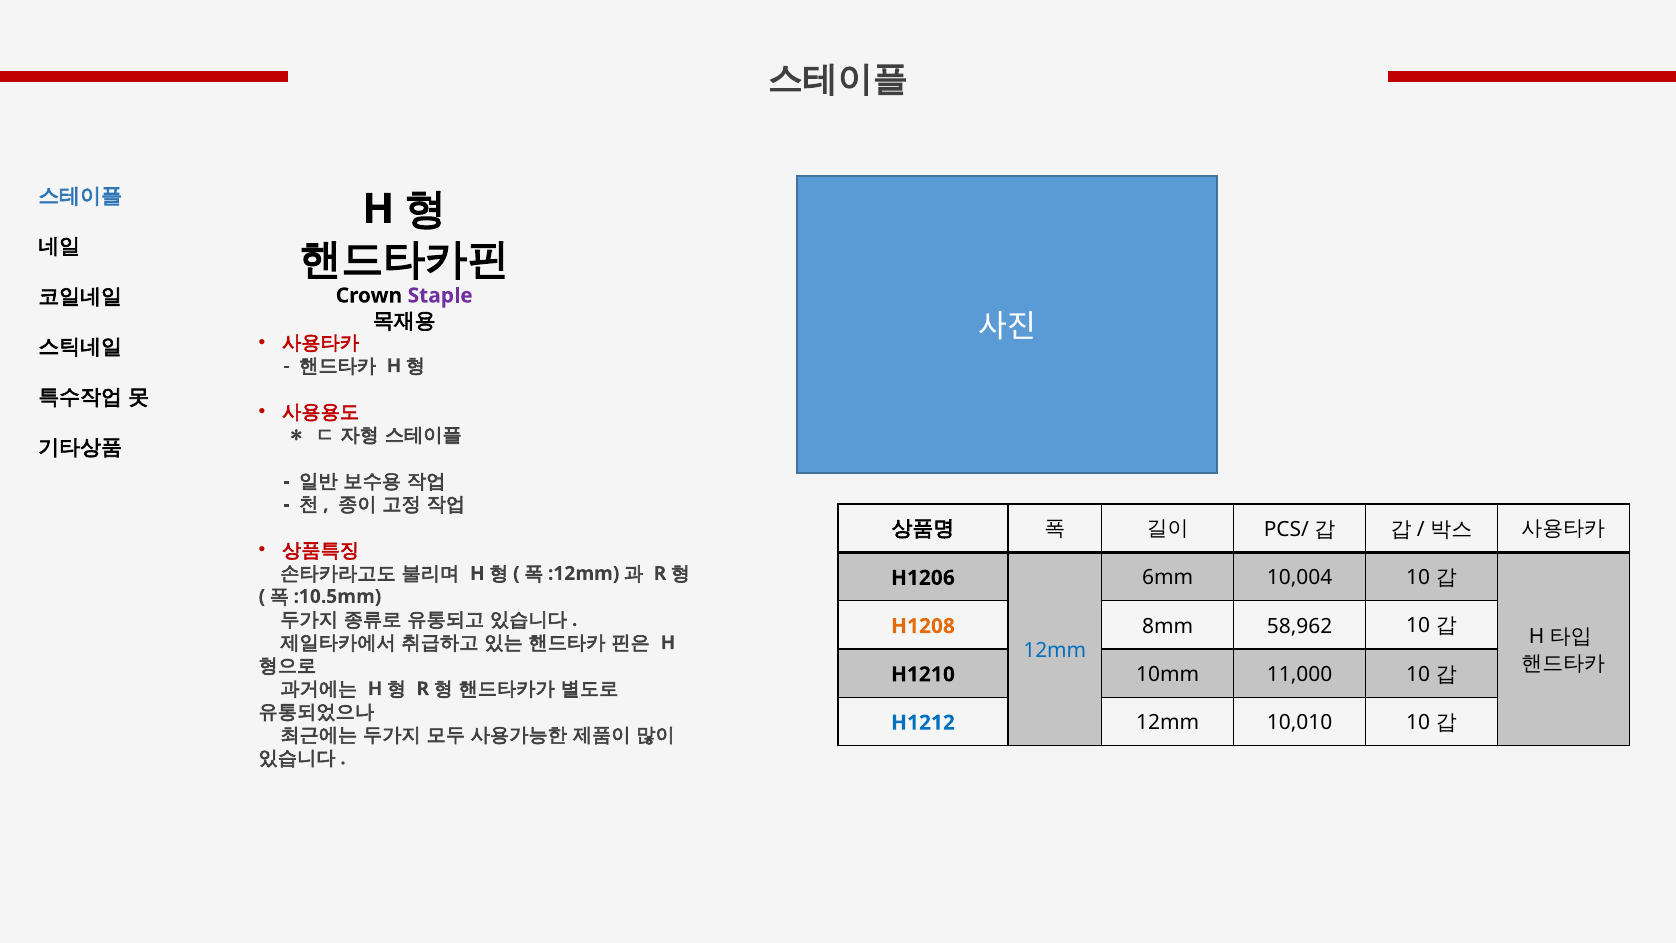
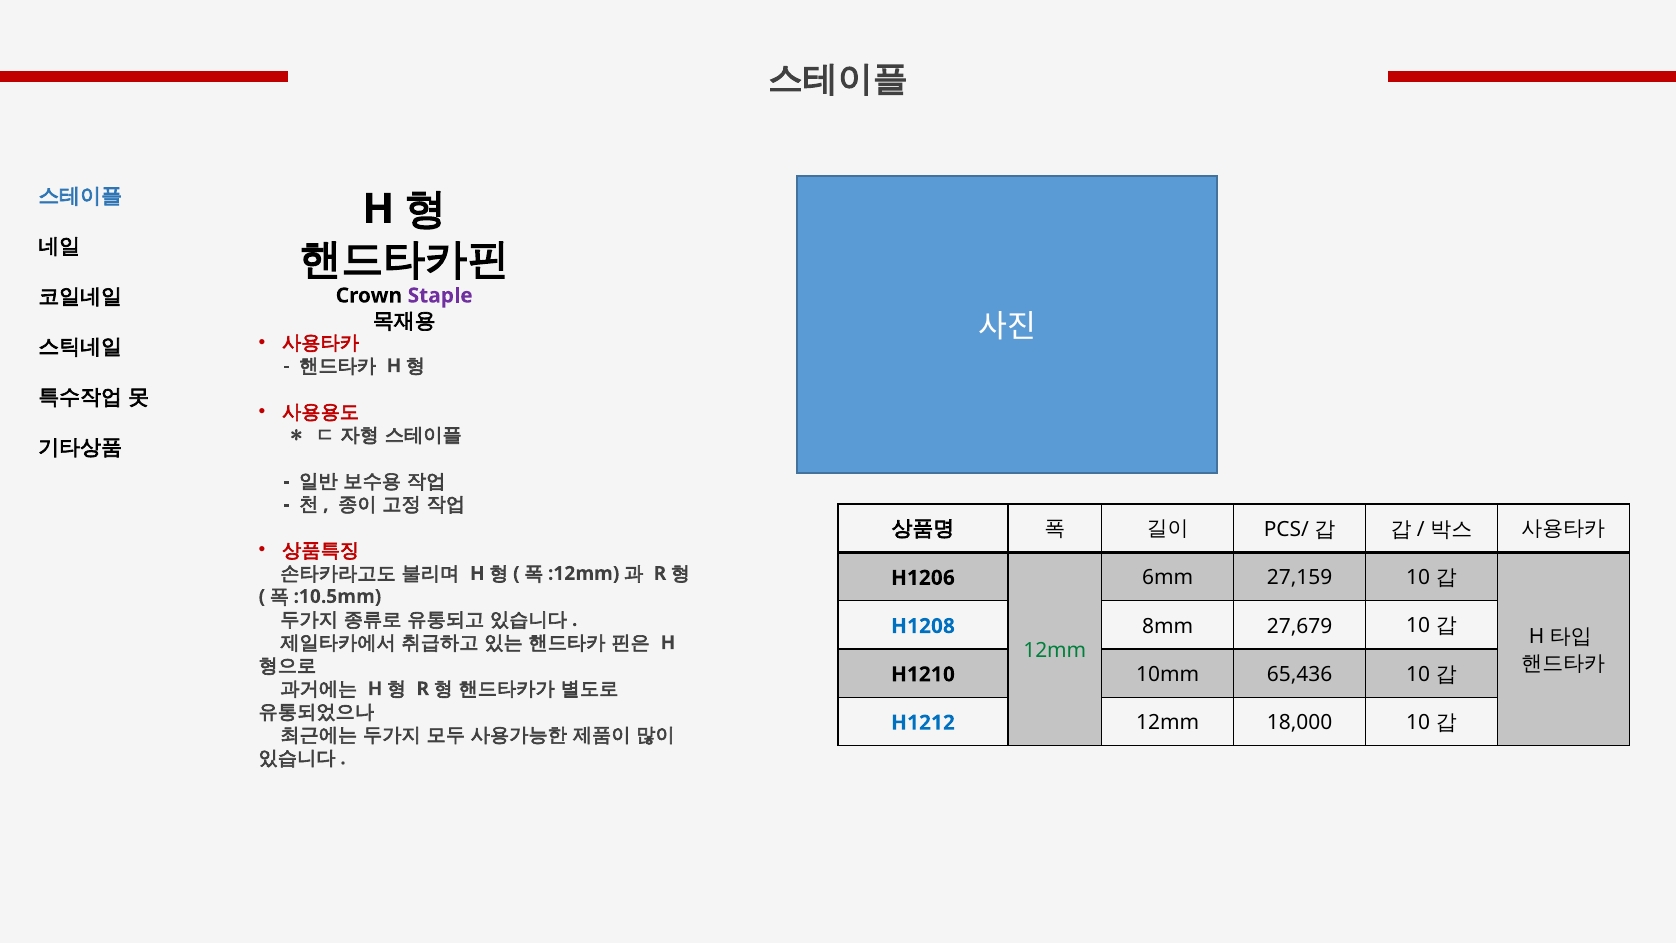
10,004: 10,004 -> 27,159
H1208 colour: orange -> blue
58,962: 58,962 -> 27,679
12mm at (1055, 650) colour: blue -> green
11,000: 11,000 -> 65,436
10,010: 10,010 -> 18,000
